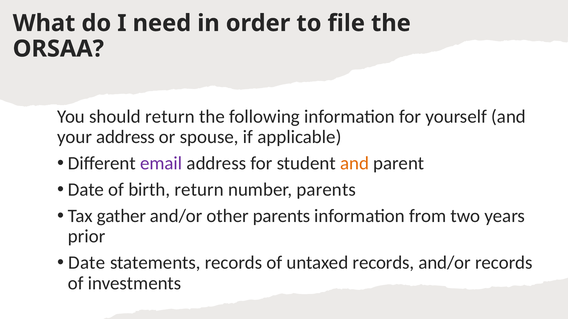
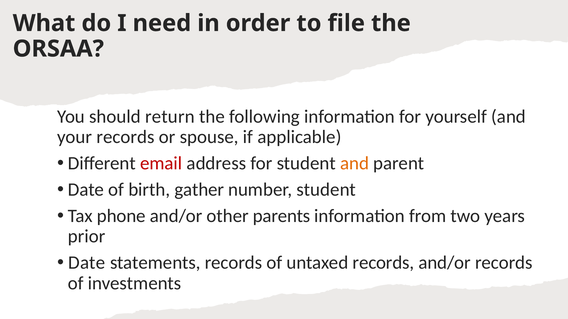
your address: address -> records
email colour: purple -> red
birth return: return -> gather
number parents: parents -> student
gather: gather -> phone
